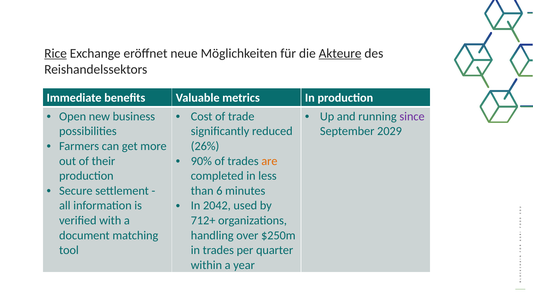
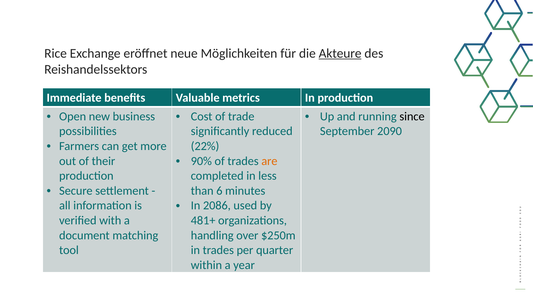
Rice underline: present -> none
since colour: purple -> black
2029: 2029 -> 2090
26%: 26% -> 22%
2042: 2042 -> 2086
712+: 712+ -> 481+
